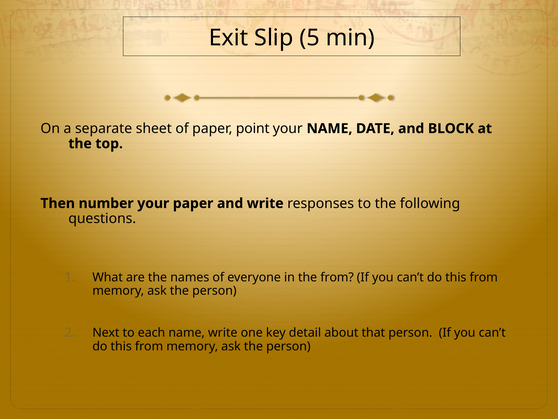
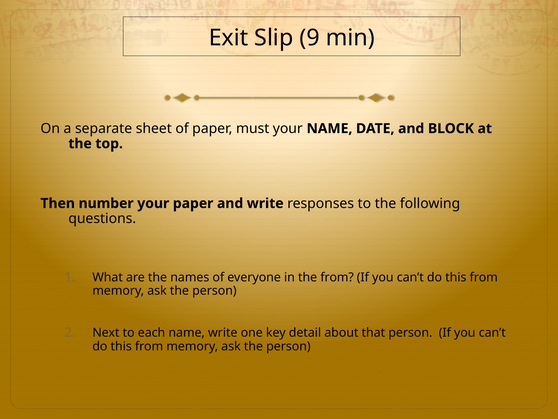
5: 5 -> 9
point: point -> must
